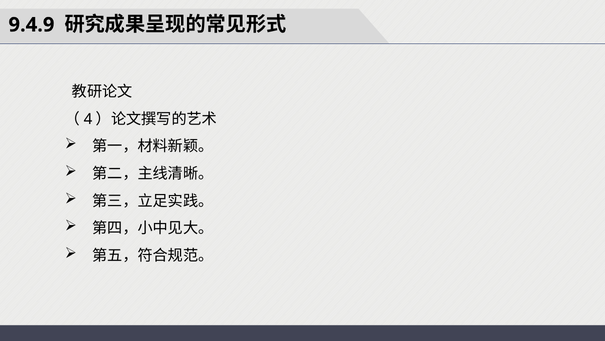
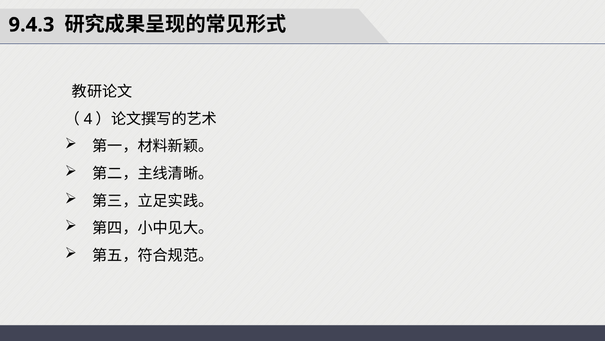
9.4.9: 9.4.9 -> 9.4.3
